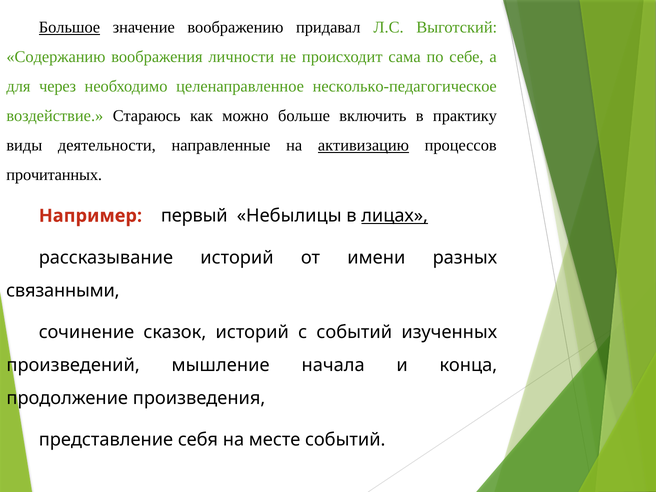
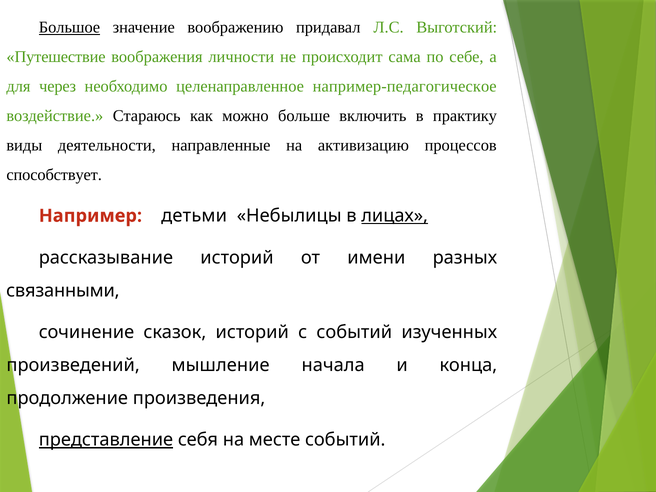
Содержанию: Содержанию -> Путешествие
несколько-педагогическое: несколько-педагогическое -> например-педагогическое
активизацию underline: present -> none
прочитанных: прочитанных -> способствует
первый: первый -> детьми
представление underline: none -> present
